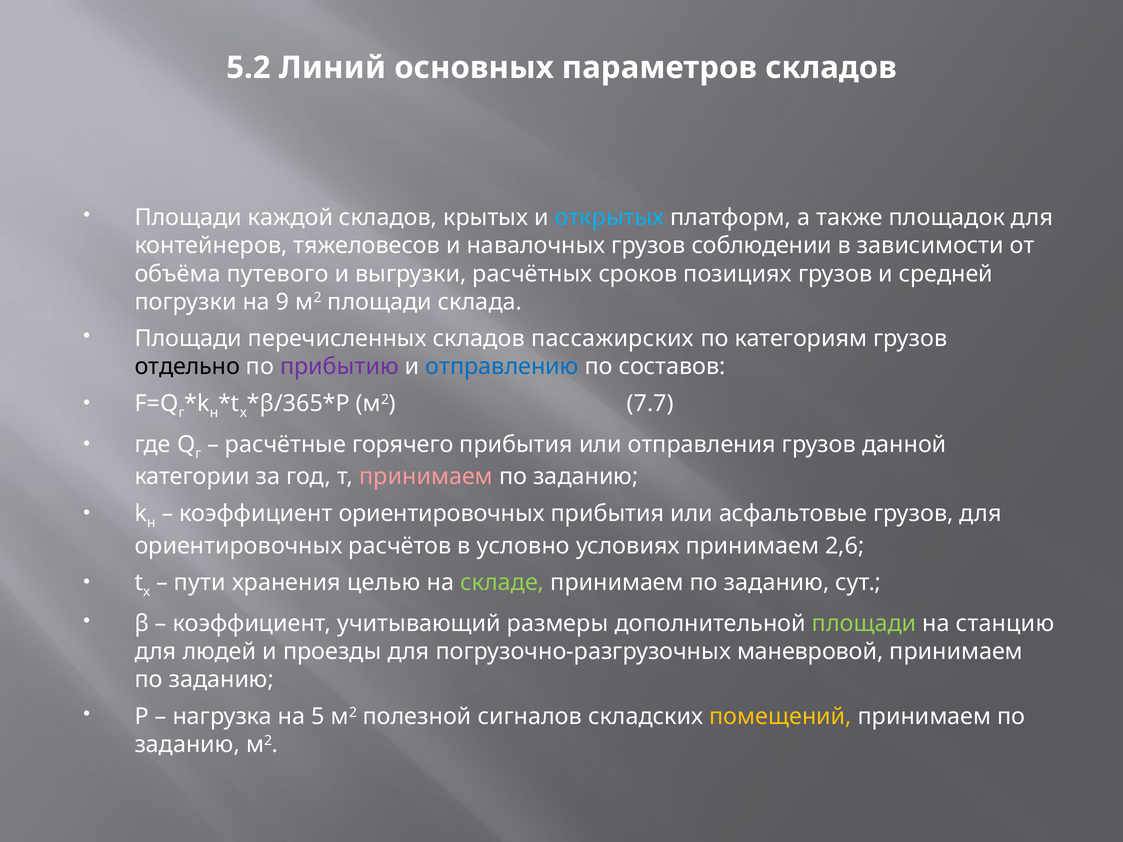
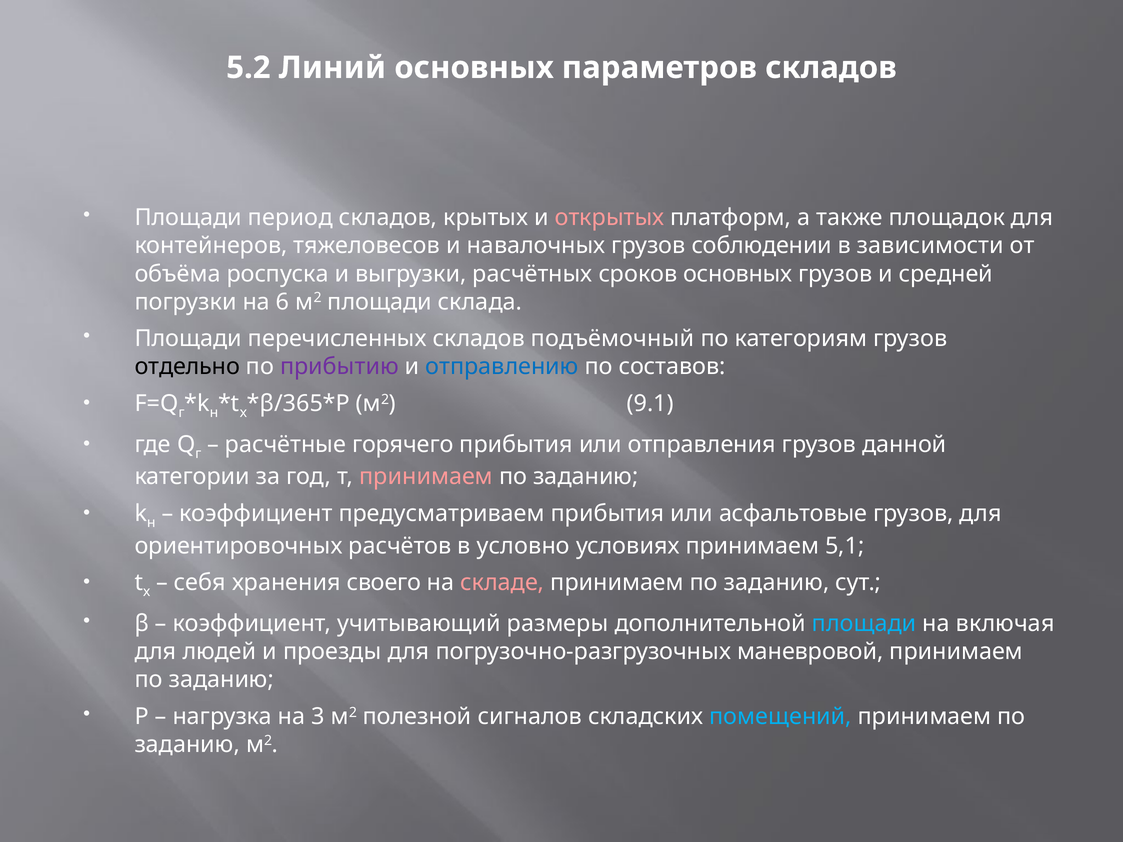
каждой: каждой -> период
открытых colour: light blue -> pink
путевого: путевого -> роспуска
сроков позициях: позициях -> основных
9: 9 -> 6
пассажирских: пассажирских -> подъёмочный
7.7: 7.7 -> 9.1
коэффициент ориентировочных: ориентировочных -> предусматриваем
2,6: 2,6 -> 5,1
пути: пути -> себя
целью: целью -> своего
складе colour: light green -> pink
площади at (864, 624) colour: light green -> light blue
станцию: станцию -> включая
5: 5 -> 3
помещений colour: yellow -> light blue
